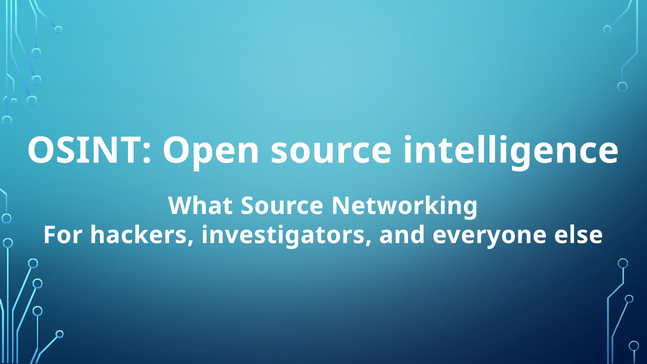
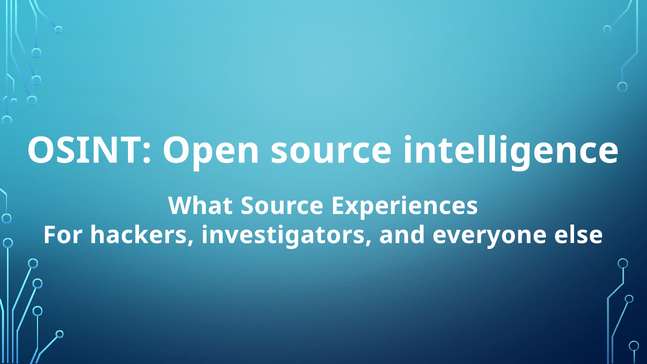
Networking: Networking -> Experiences
